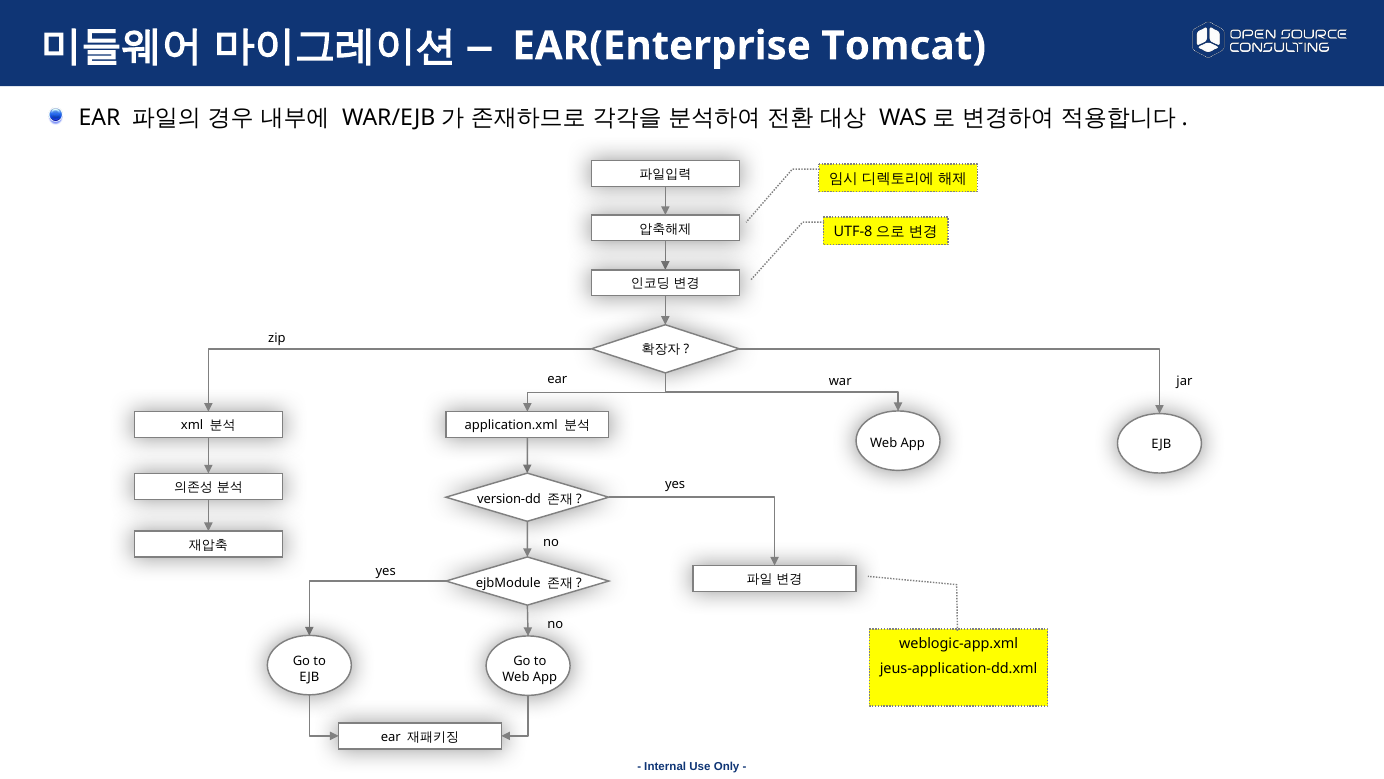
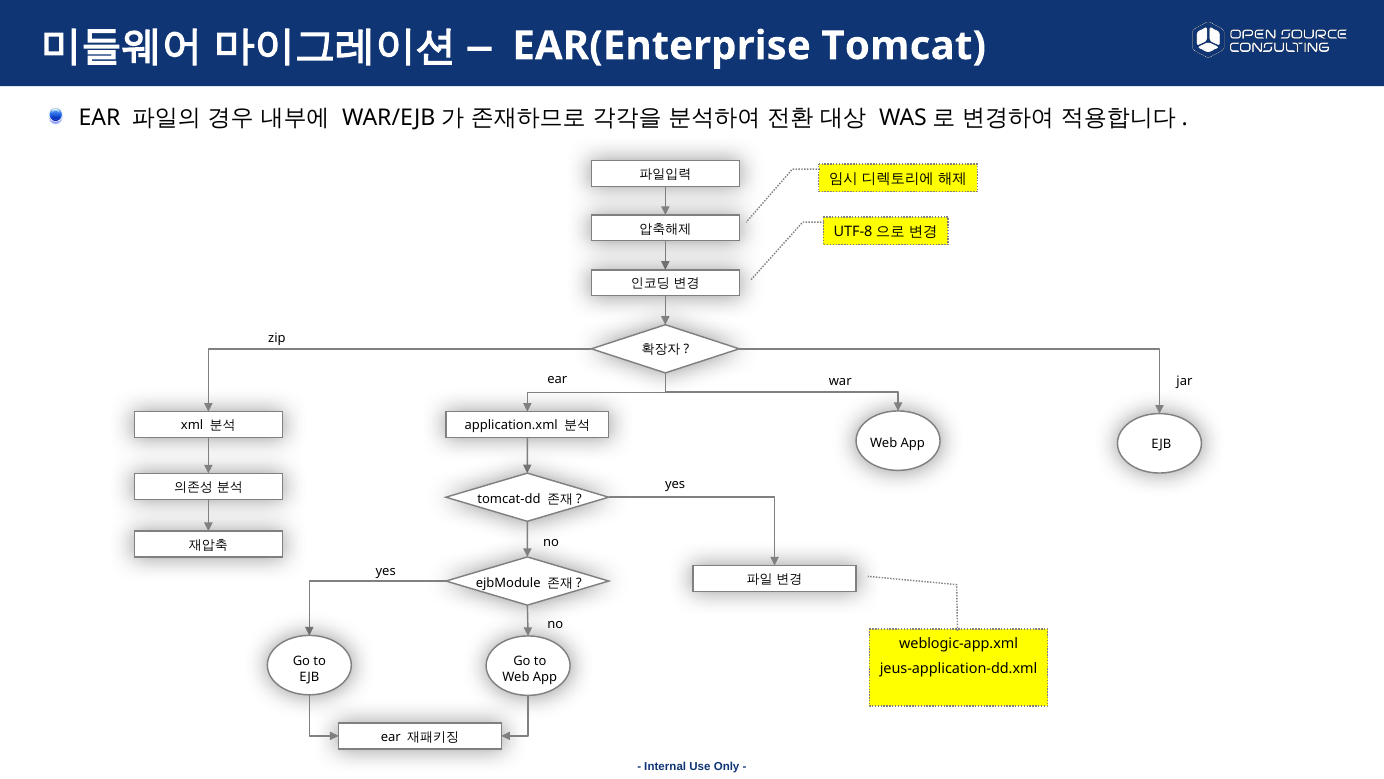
version-dd: version-dd -> tomcat-dd
